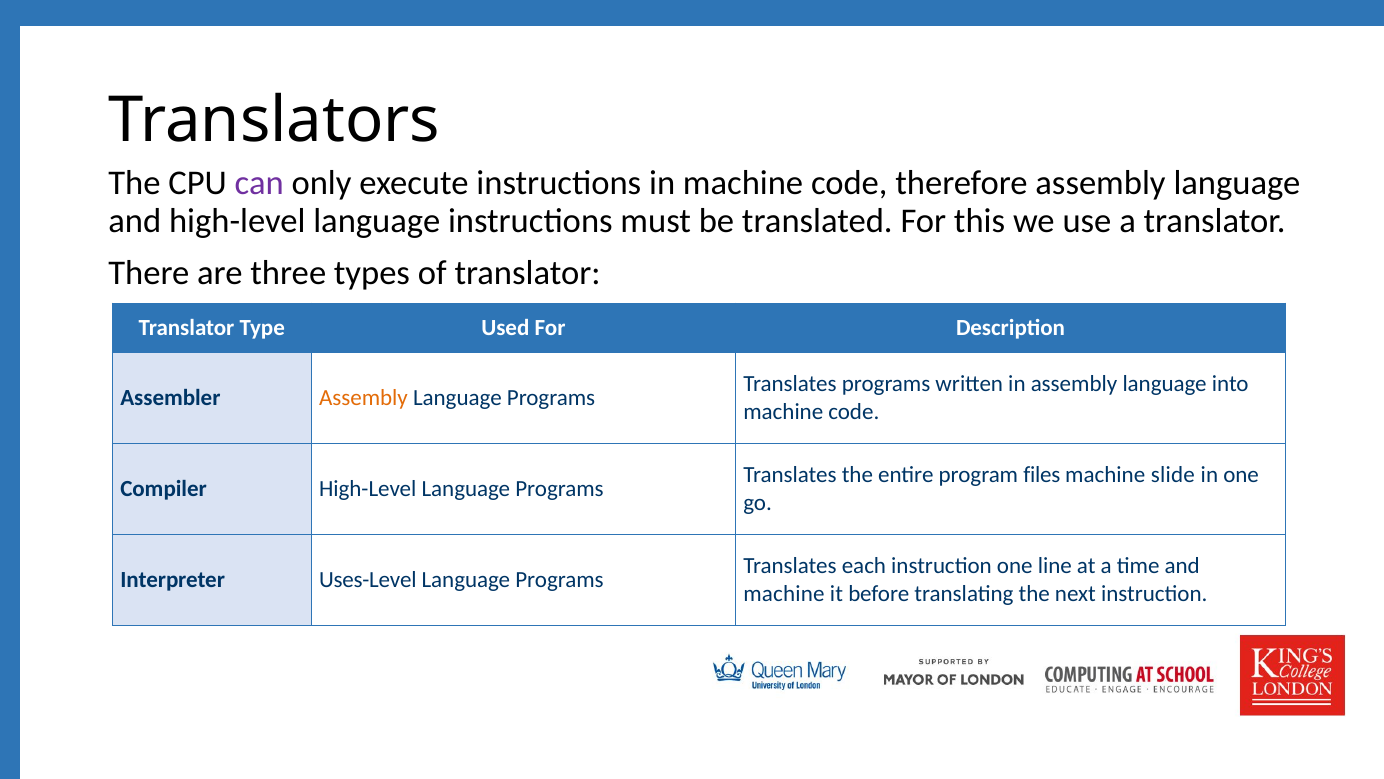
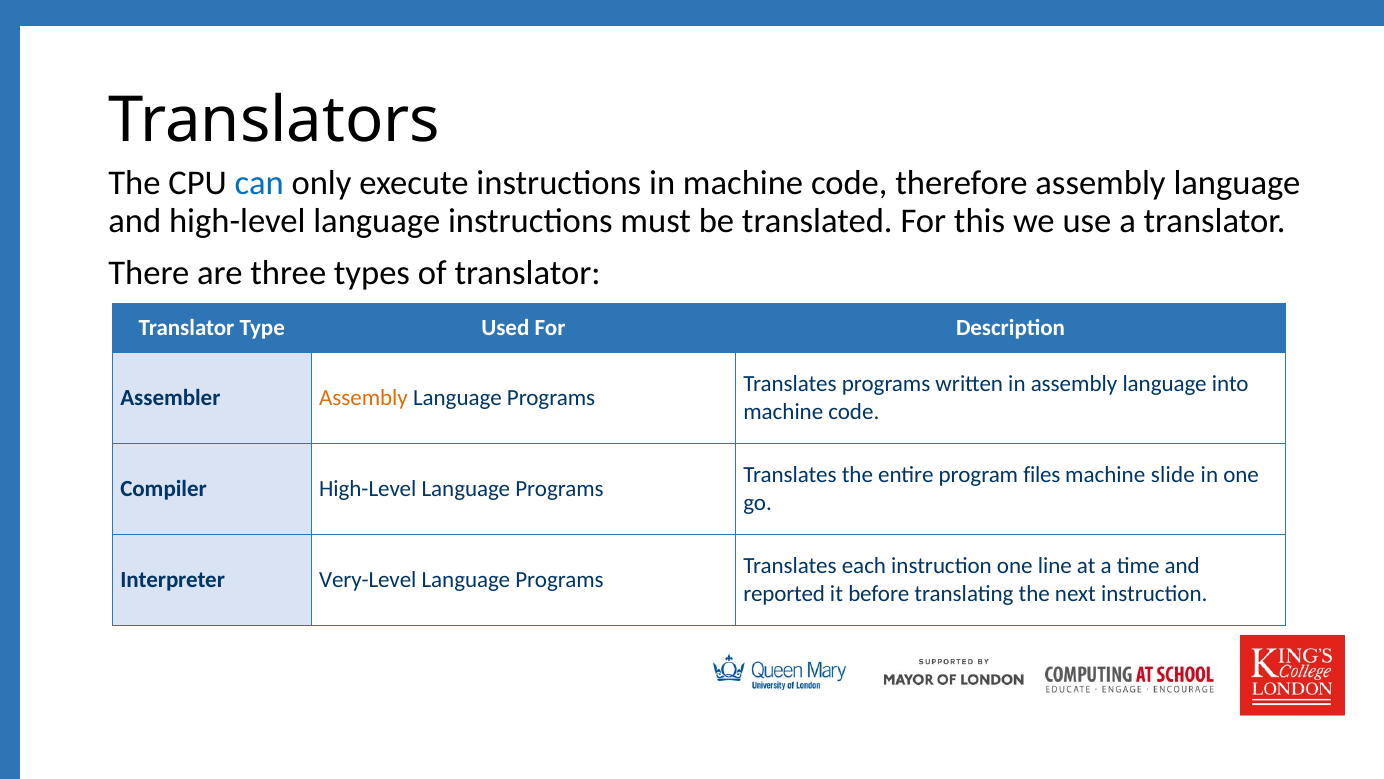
can colour: purple -> blue
Uses-Level: Uses-Level -> Very-Level
machine at (784, 594): machine -> reported
